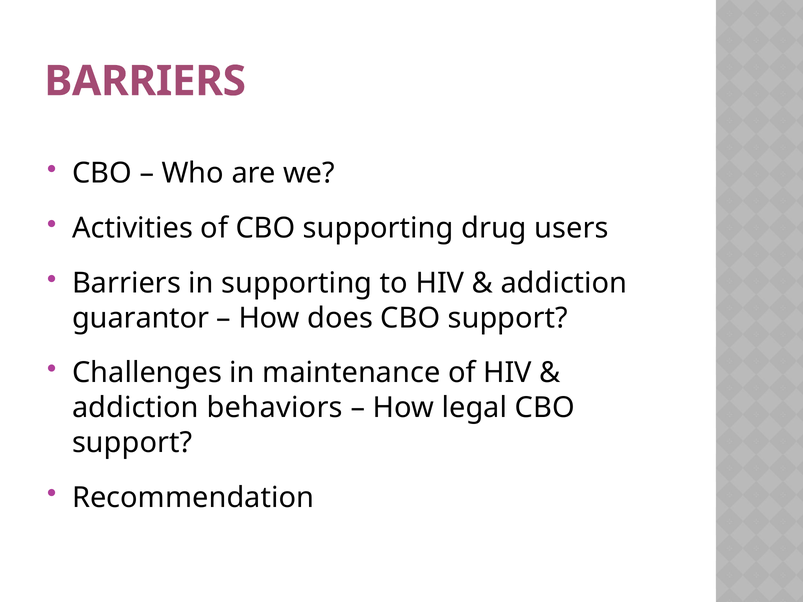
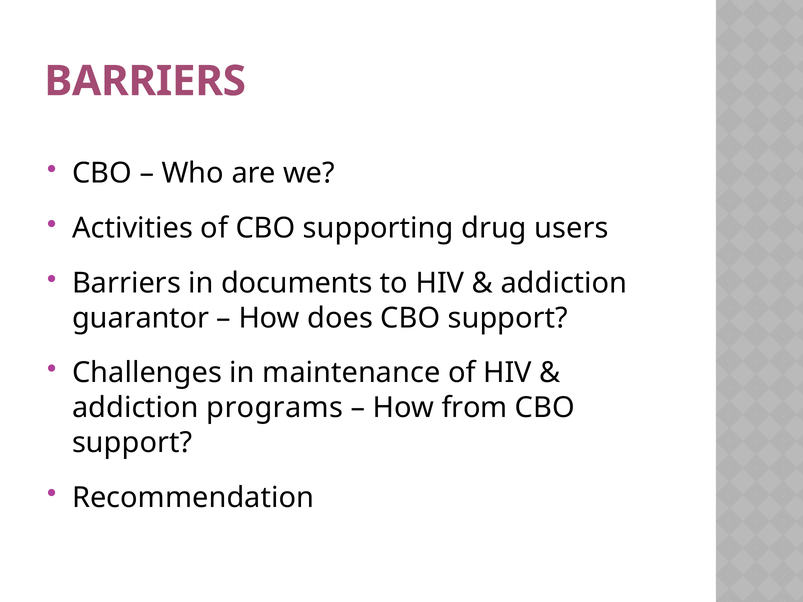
in supporting: supporting -> documents
behaviors: behaviors -> programs
legal: legal -> from
